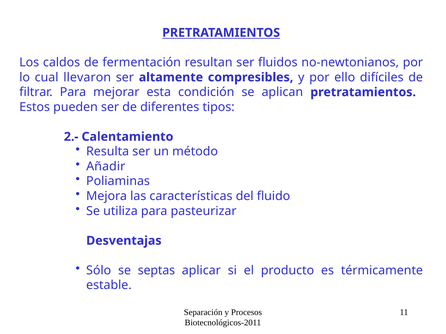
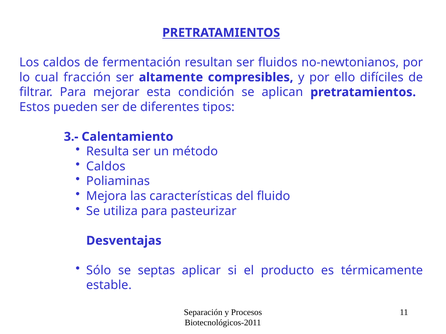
llevaron: llevaron -> fracción
2.-: 2.- -> 3.-
Añadir at (106, 167): Añadir -> Caldos
